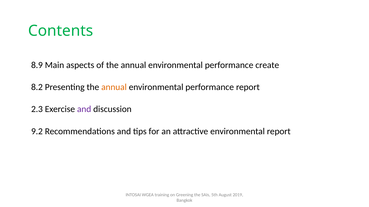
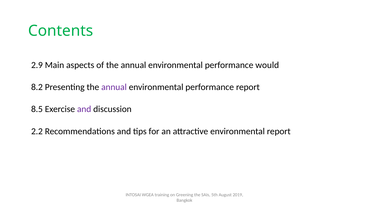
8.9: 8.9 -> 2.9
create: create -> would
annual at (114, 87) colour: orange -> purple
2.3: 2.3 -> 8.5
9.2: 9.2 -> 2.2
